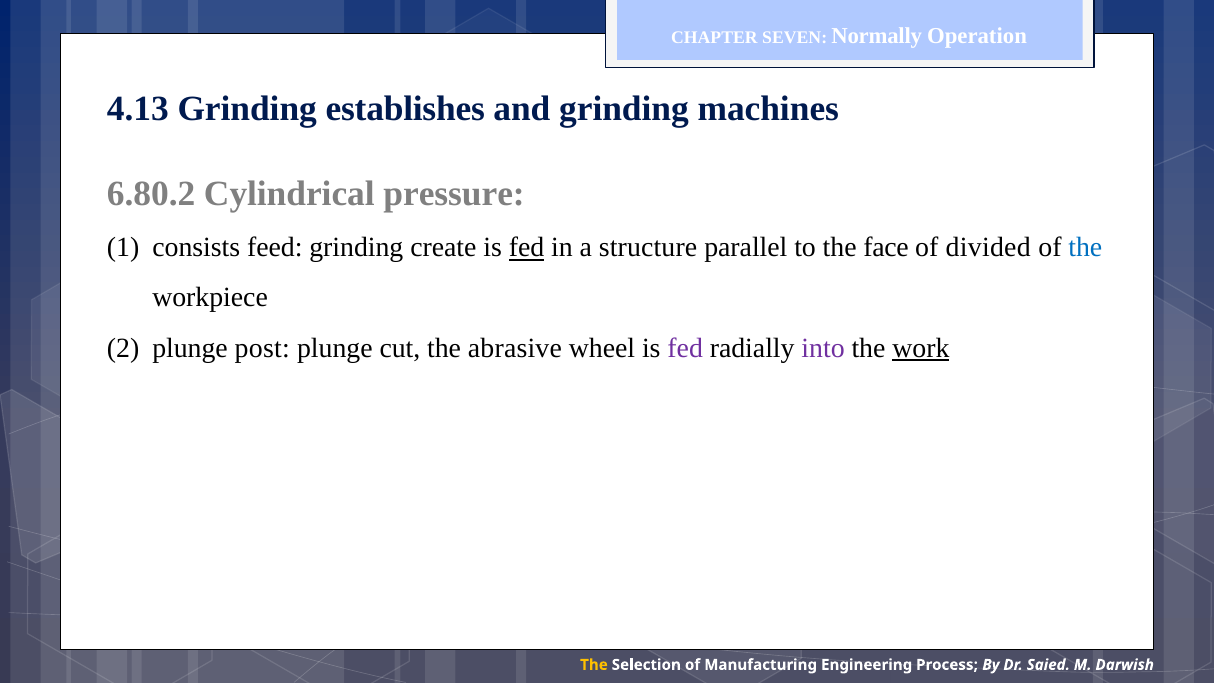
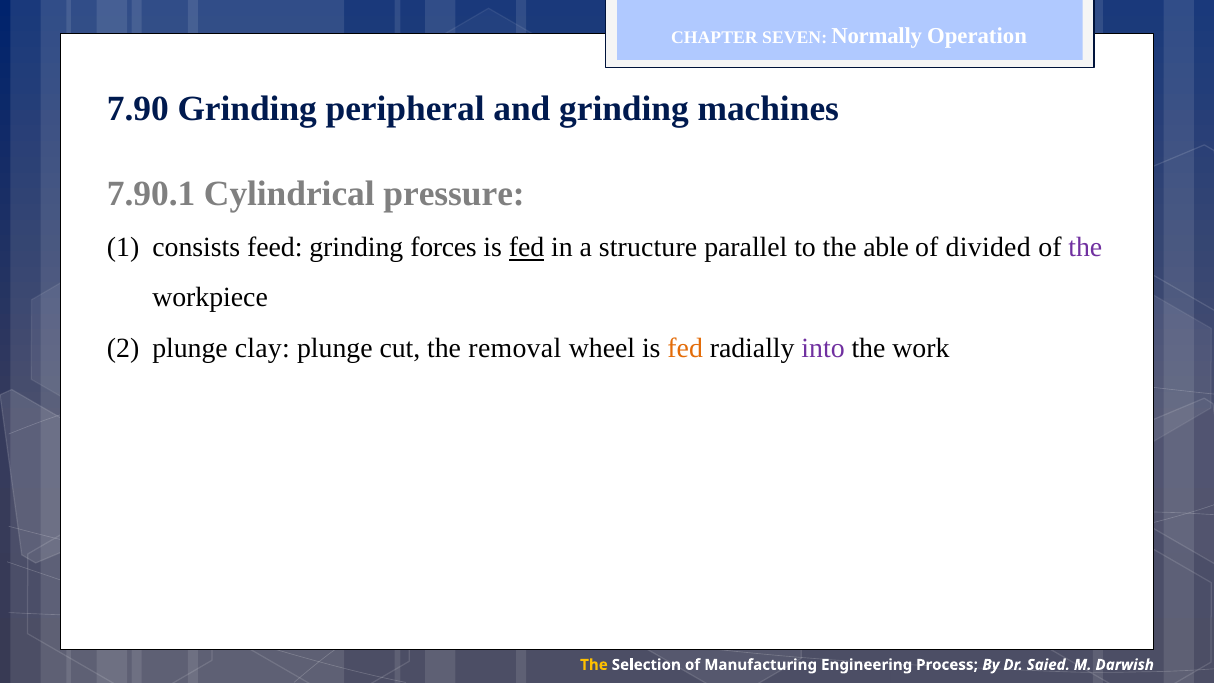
4.13: 4.13 -> 7.90
establishes: establishes -> peripheral
6.80.2: 6.80.2 -> 7.90.1
create: create -> forces
face: face -> able
the at (1085, 248) colour: blue -> purple
post: post -> clay
abrasive: abrasive -> removal
fed at (685, 348) colour: purple -> orange
work underline: present -> none
